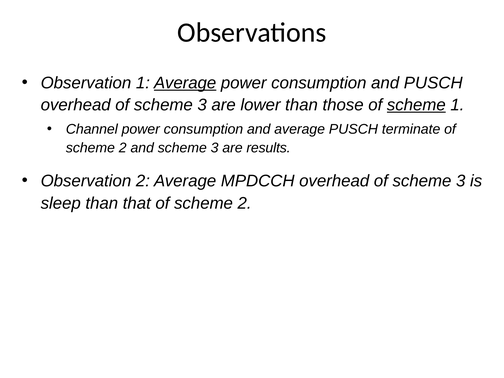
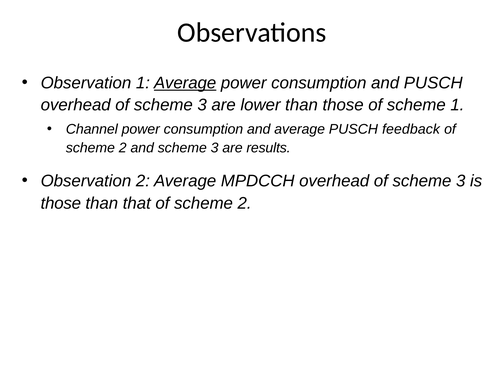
scheme at (416, 105) underline: present -> none
terminate: terminate -> feedback
sleep at (61, 203): sleep -> those
